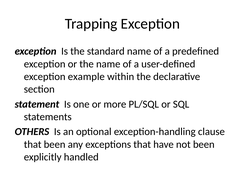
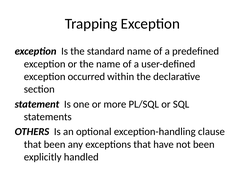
example: example -> occurred
